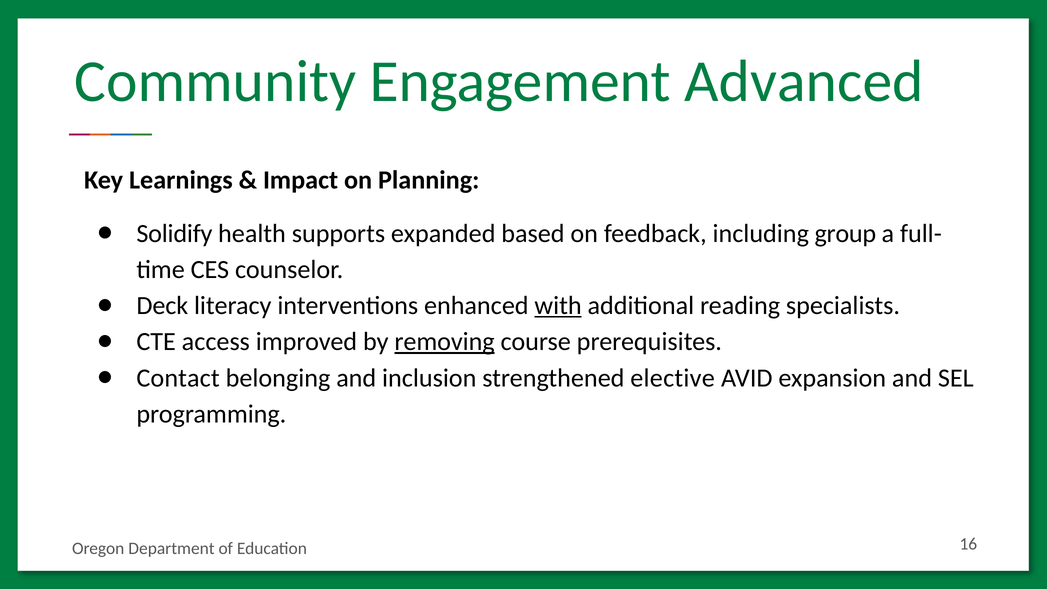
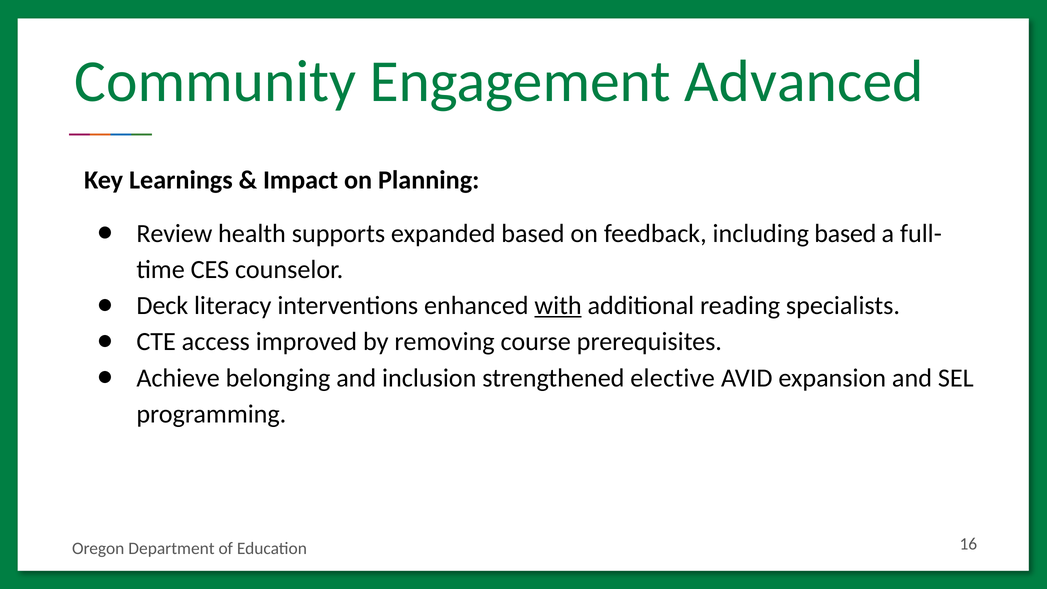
Solidify: Solidify -> Review
including group: group -> based
removing underline: present -> none
Contact: Contact -> Achieve
